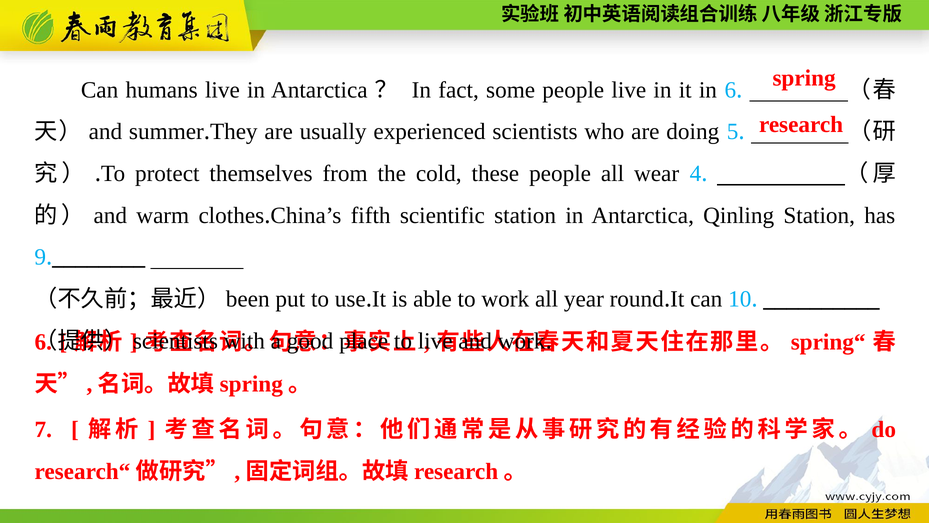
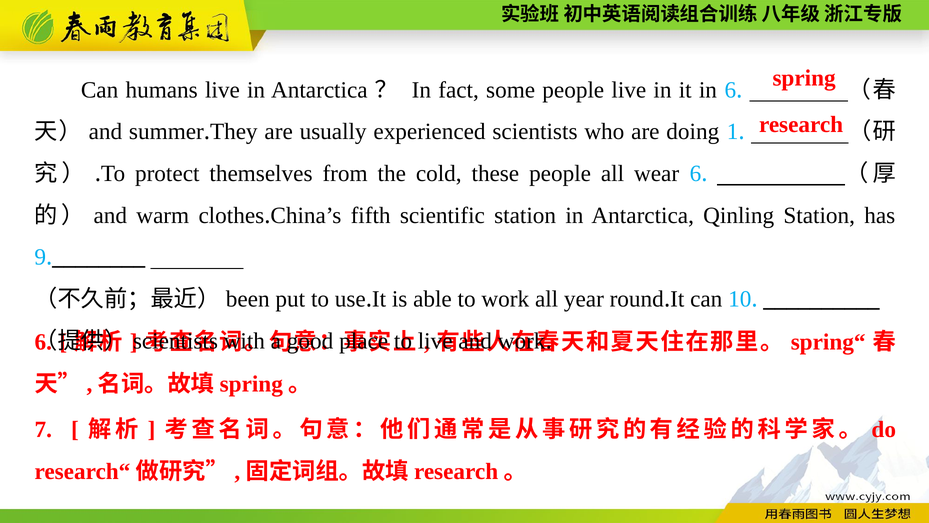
5: 5 -> 1
wear 4: 4 -> 6
